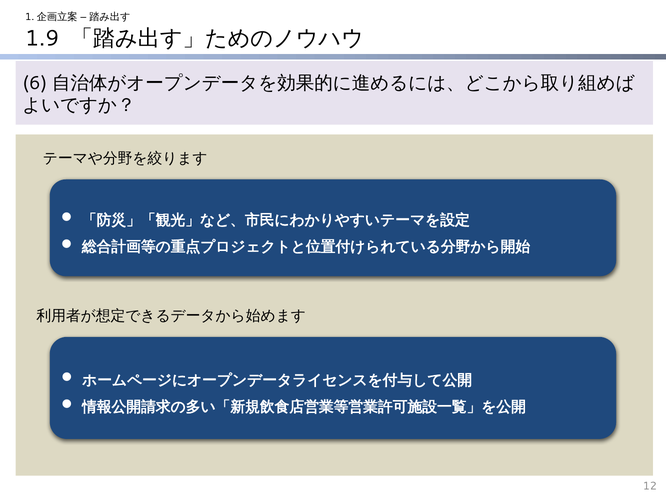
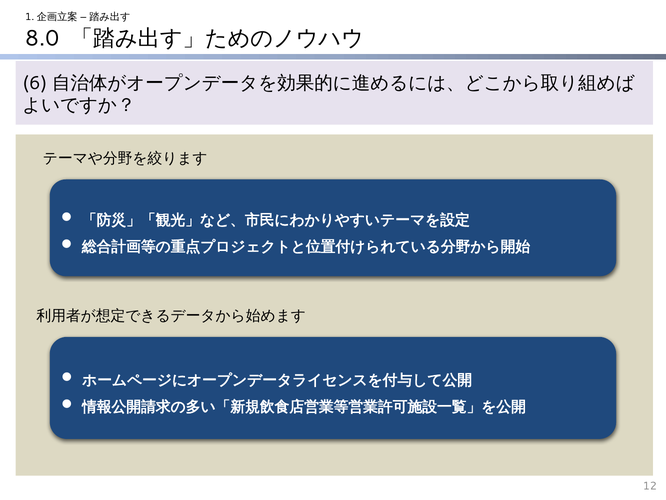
1.9: 1.9 -> 8.0
